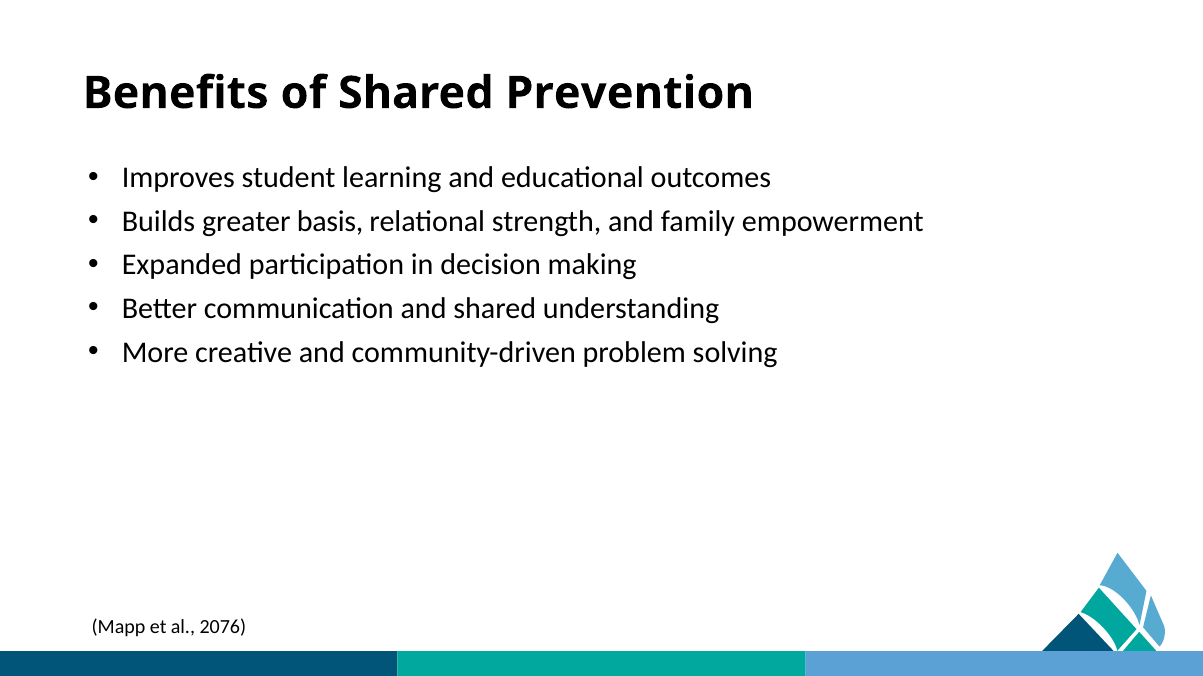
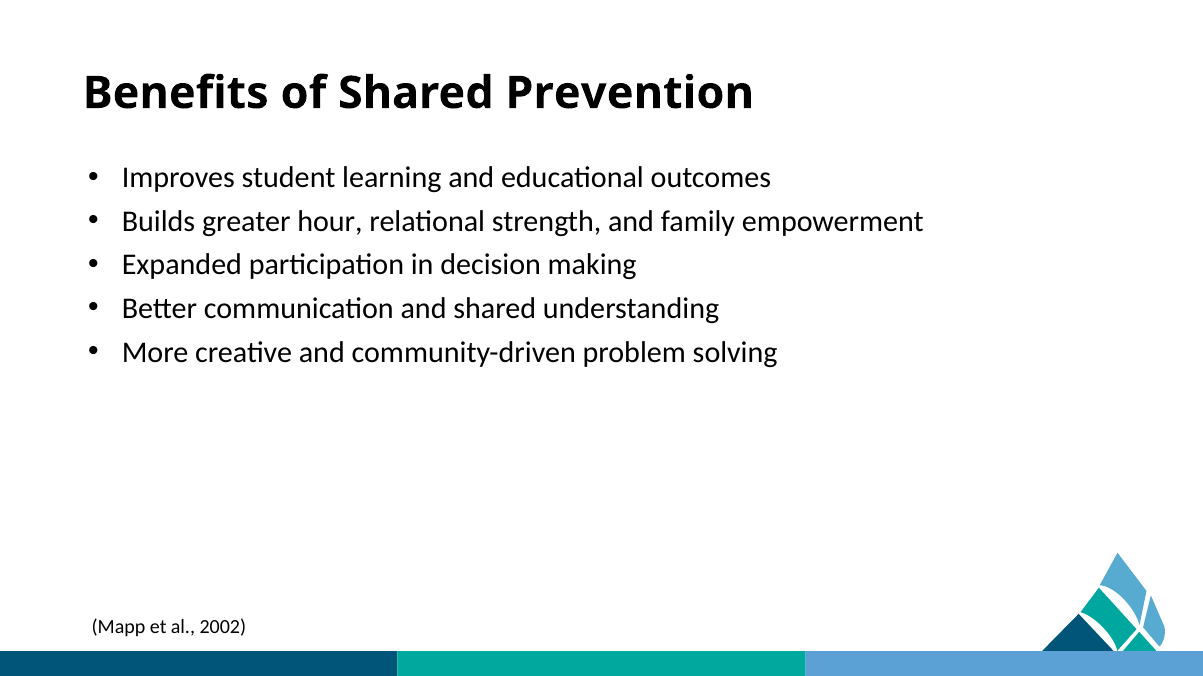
basis: basis -> hour
2076: 2076 -> 2002
